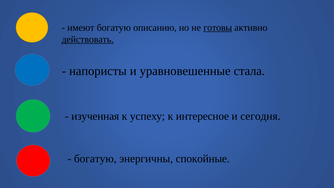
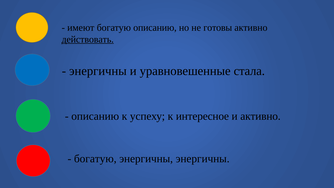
готовы underline: present -> none
напористы at (98, 71): напористы -> энергичны
изученная at (95, 116): изученная -> описанию
и сегодня: сегодня -> активно
энергичны спокойные: спокойные -> энергичны
